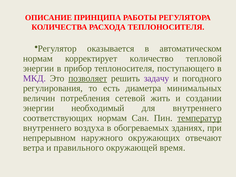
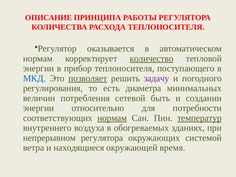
количество underline: none -> present
МКД colour: purple -> blue
жить: жить -> быть
необходимый: необходимый -> относительно
для внутреннего: внутреннего -> потребности
нормам at (112, 118) underline: none -> present
непрерывном наружного: наружного -> регулятора
отвечают: отвечают -> системой
правильного: правильного -> находящиеся
